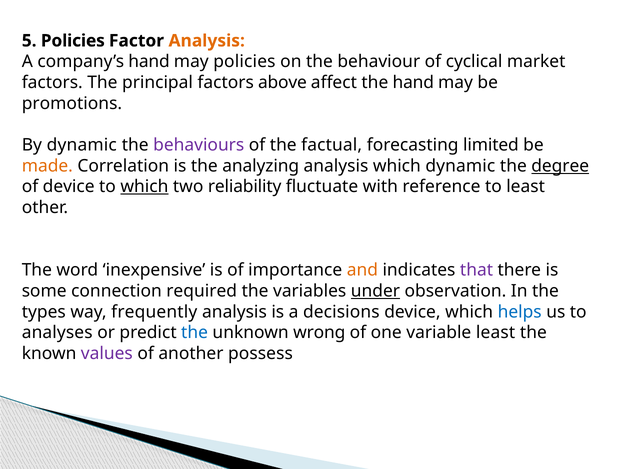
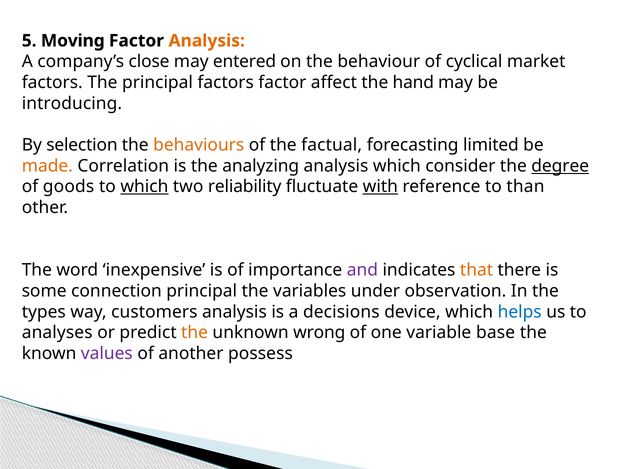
5 Policies: Policies -> Moving
company’s hand: hand -> close
may policies: policies -> entered
factors above: above -> factor
promotions: promotions -> introducing
By dynamic: dynamic -> selection
behaviours colour: purple -> orange
which dynamic: dynamic -> consider
of device: device -> goods
with underline: none -> present
to least: least -> than
and colour: orange -> purple
that colour: purple -> orange
connection required: required -> principal
under underline: present -> none
frequently: frequently -> customers
the at (195, 333) colour: blue -> orange
variable least: least -> base
